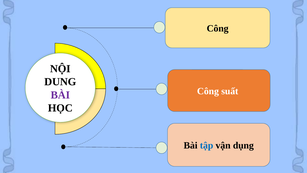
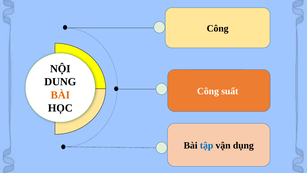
BÀI at (60, 95) colour: purple -> orange
